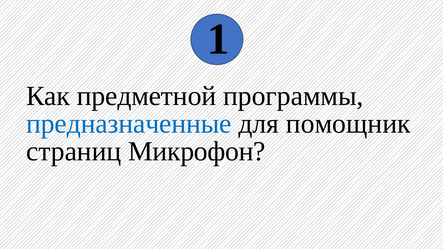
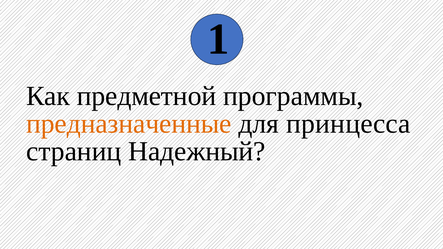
предназначенные colour: blue -> orange
помощник: помощник -> принцесса
Микрофон: Микрофон -> Надежный
